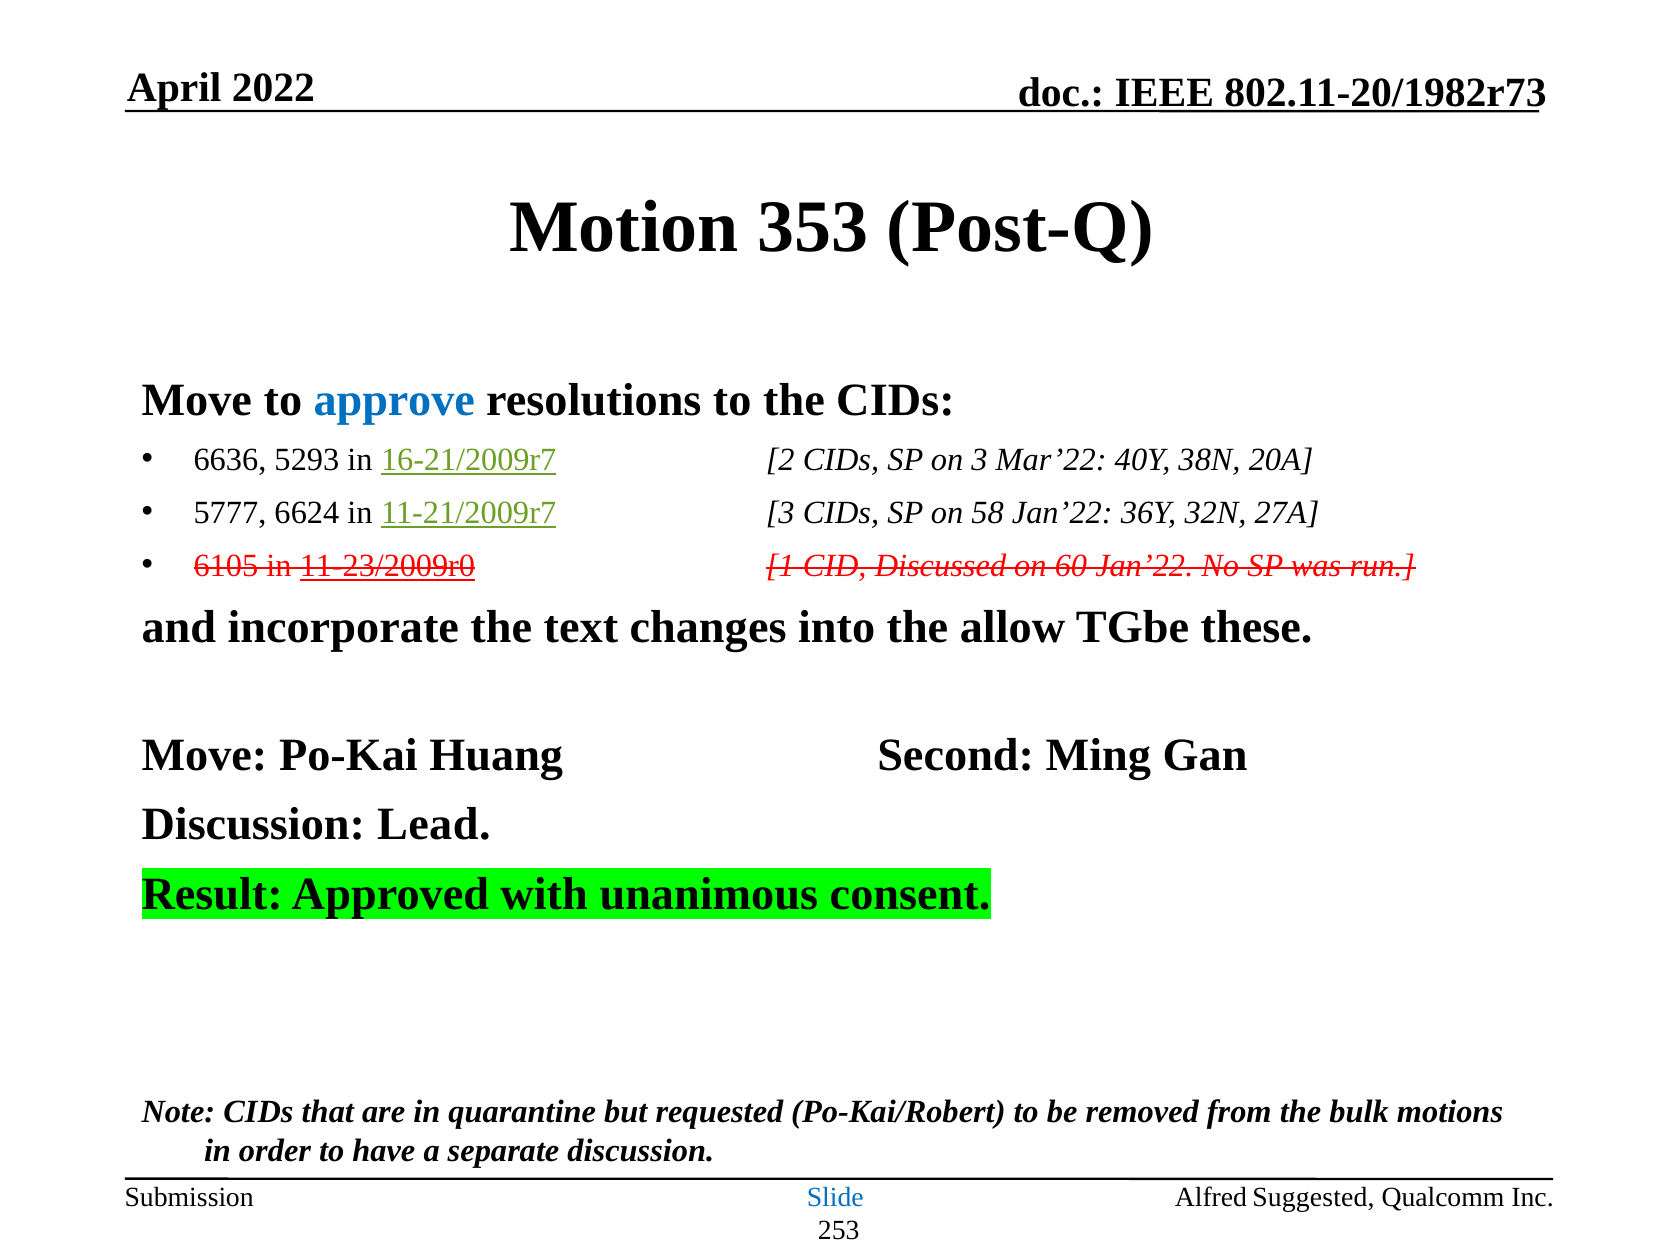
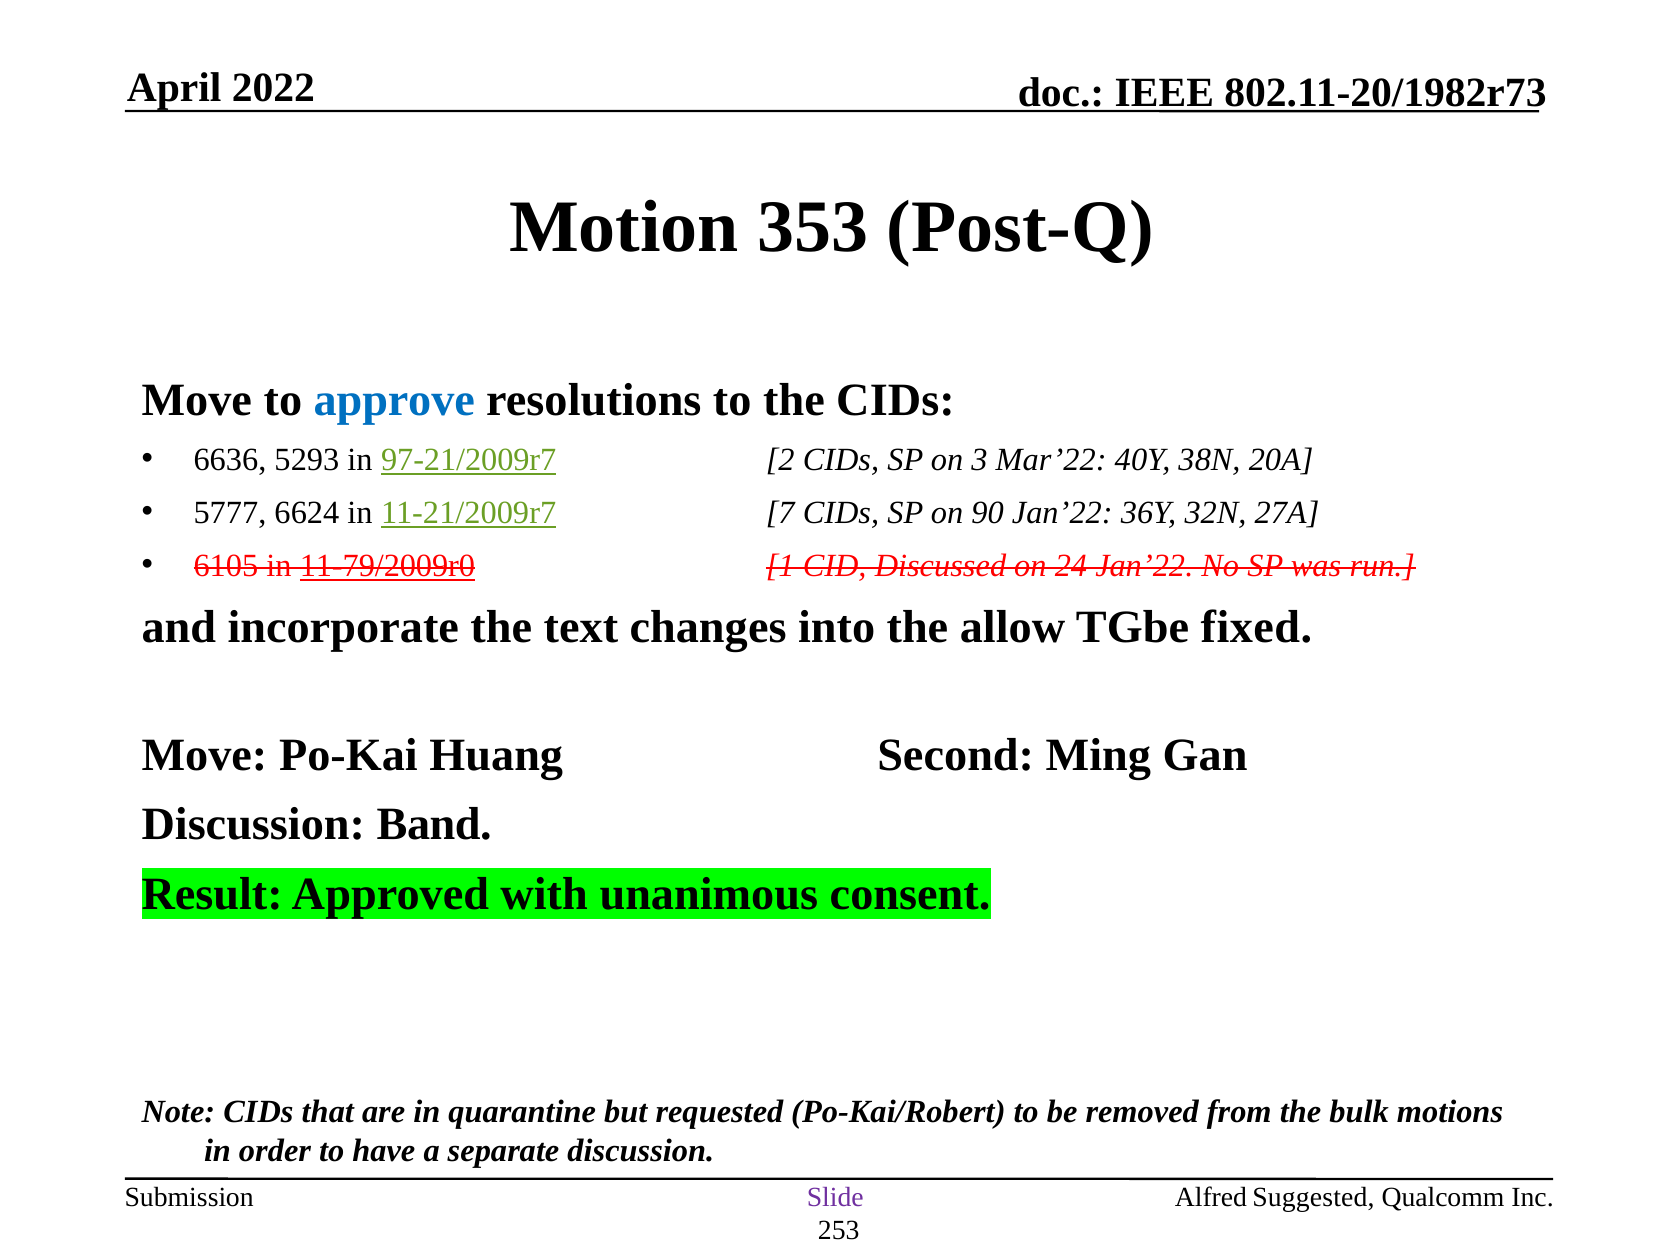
16-21/2009r7: 16-21/2009r7 -> 97-21/2009r7
11-21/2009r7 3: 3 -> 7
58: 58 -> 90
11-23/2009r0: 11-23/2009r0 -> 11-79/2009r0
60: 60 -> 24
these: these -> fixed
Lead: Lead -> Band
Slide colour: blue -> purple
